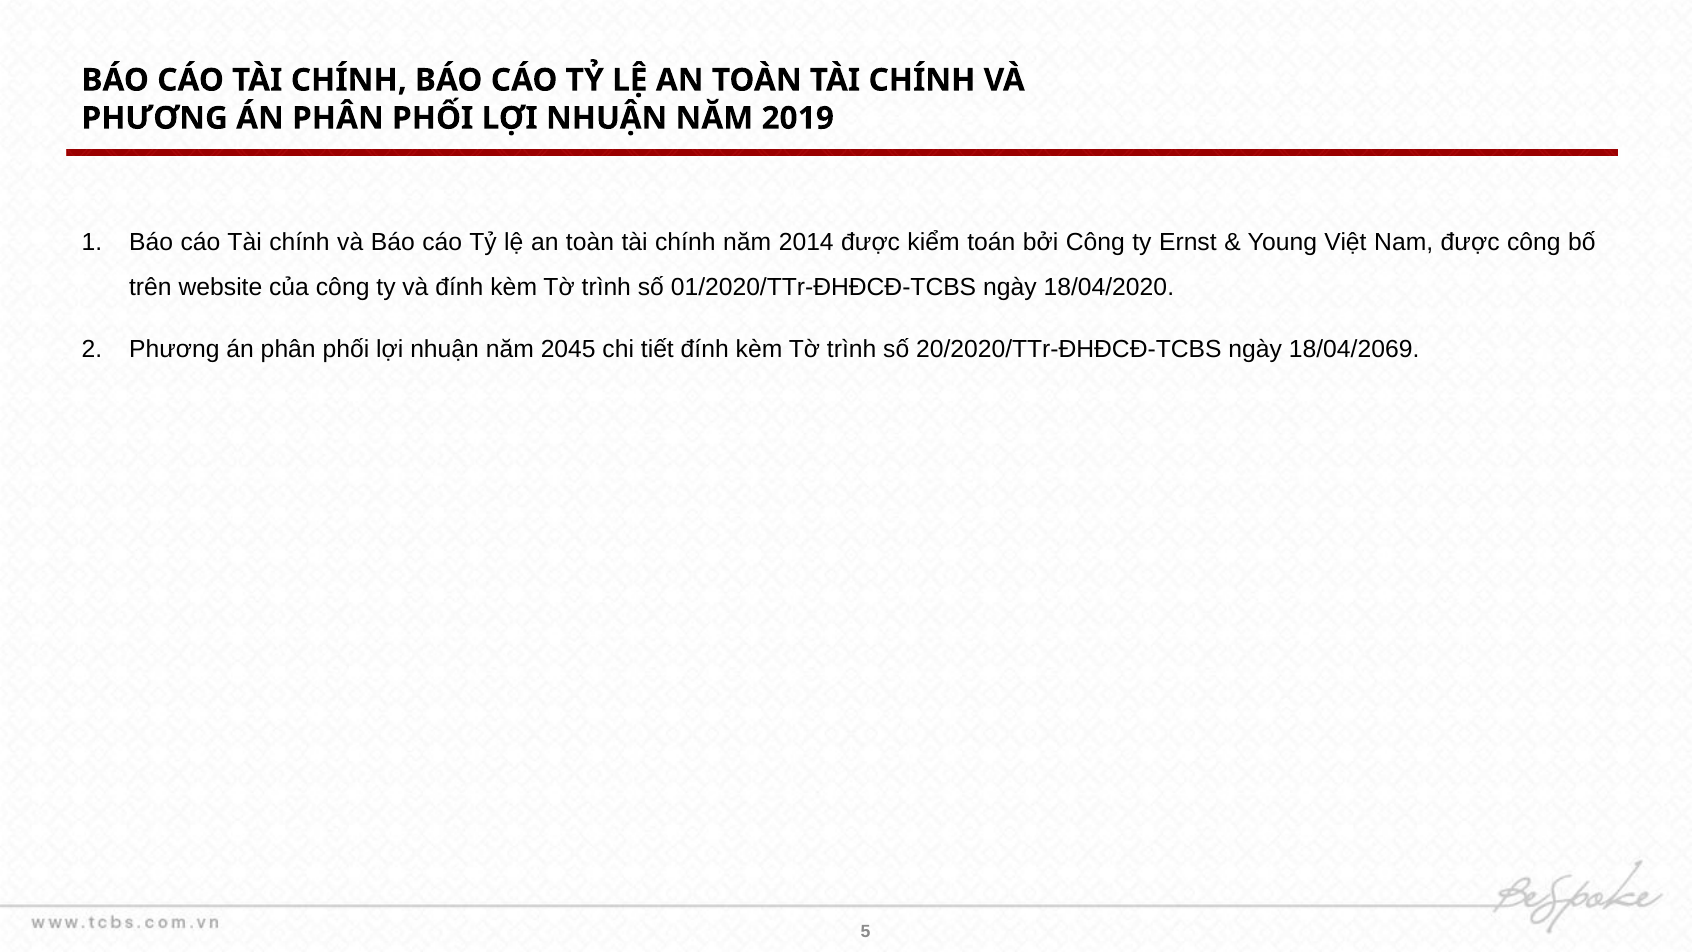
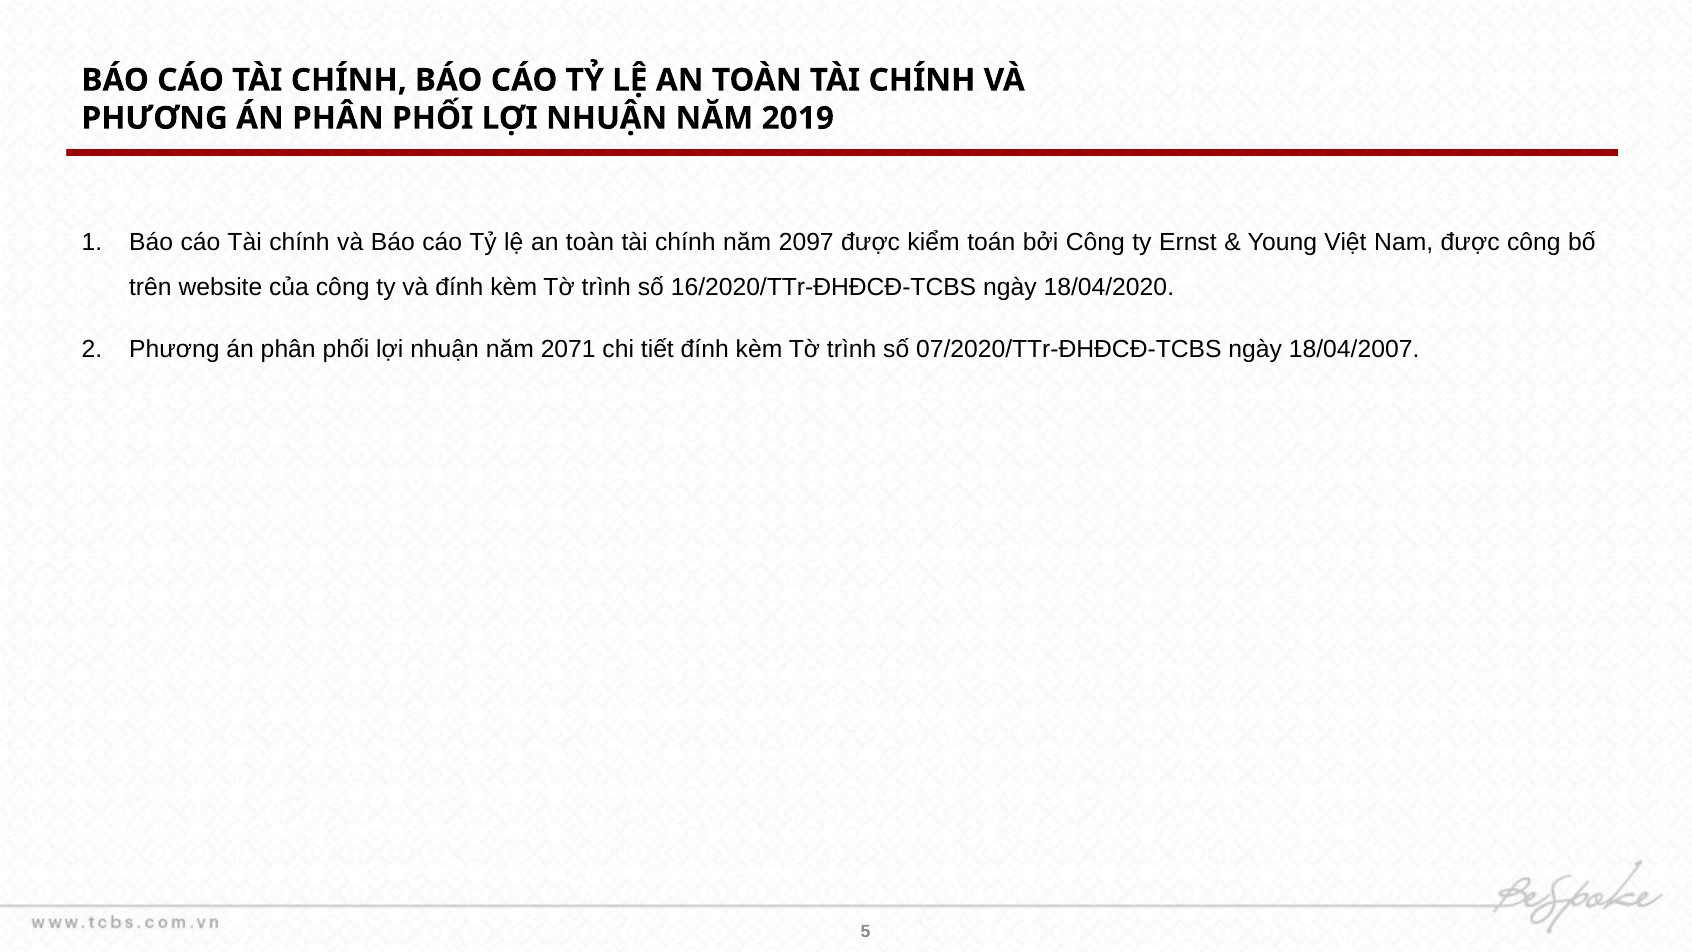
2014: 2014 -> 2097
01/2020/TTr-ĐHĐCĐ-TCBS: 01/2020/TTr-ĐHĐCĐ-TCBS -> 16/2020/TTr-ĐHĐCĐ-TCBS
2045: 2045 -> 2071
20/2020/TTr-ĐHĐCĐ-TCBS: 20/2020/TTr-ĐHĐCĐ-TCBS -> 07/2020/TTr-ĐHĐCĐ-TCBS
18/04/2069: 18/04/2069 -> 18/04/2007
